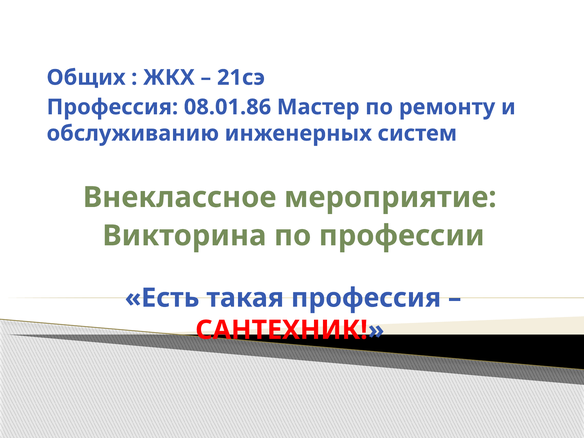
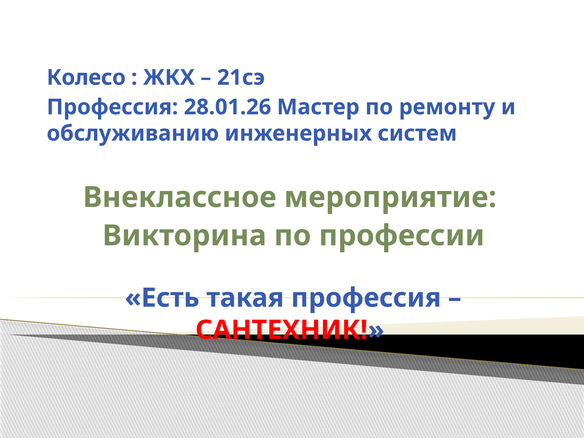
Общих: Общих -> Колесо
08.01.86: 08.01.86 -> 28.01.26
